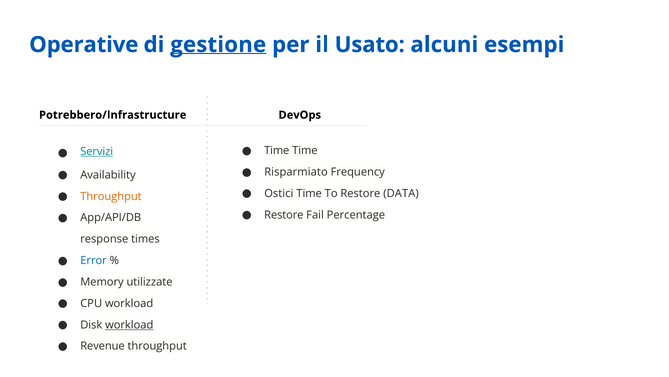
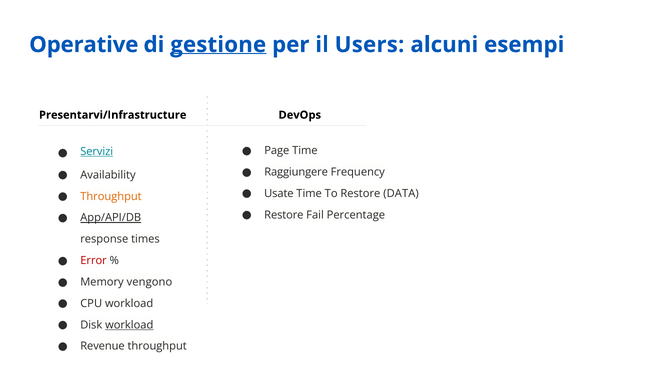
Usato: Usato -> Users
Potrebbero/Infrastructure: Potrebbero/Infrastructure -> Presentarvi/Infrastructure
Time at (277, 150): Time -> Page
Risparmiato: Risparmiato -> Raggiungere
Ostici: Ostici -> Usate
App/API/DB underline: none -> present
Error colour: blue -> red
utilizzate: utilizzate -> vengono
